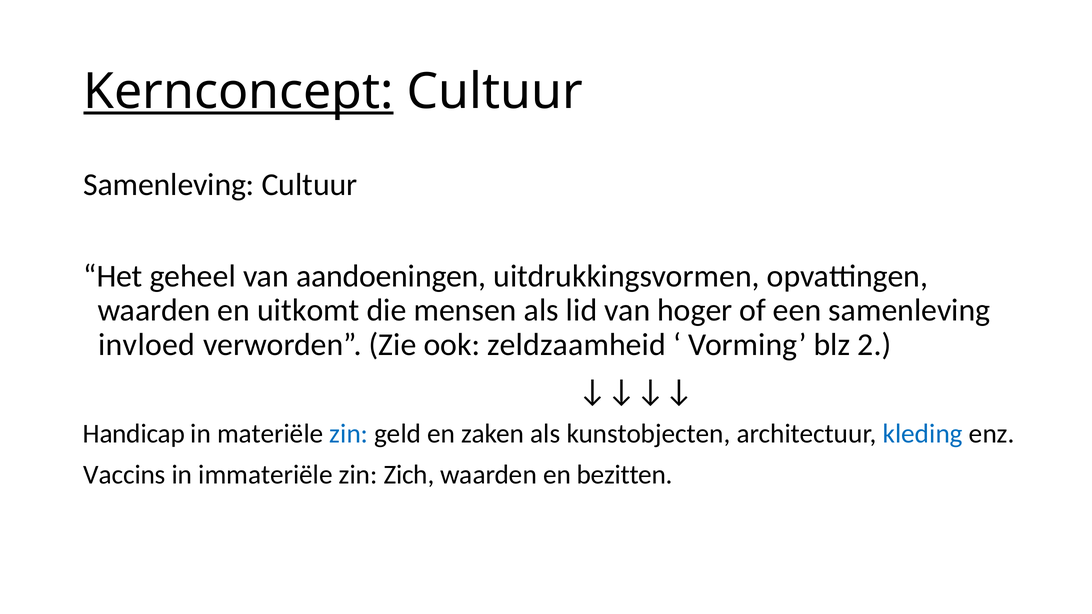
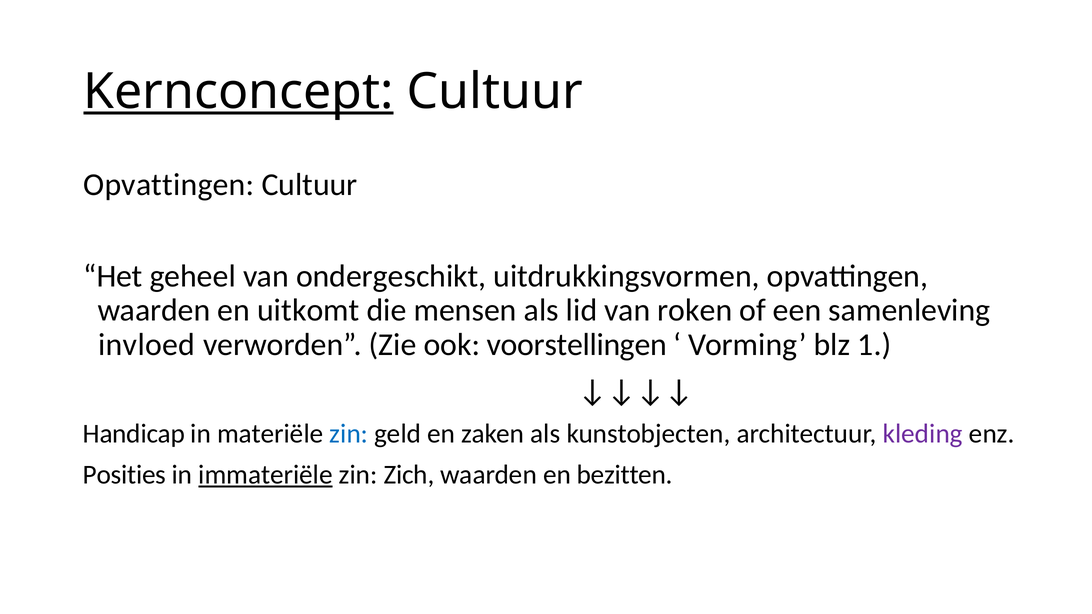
Samenleving at (169, 185): Samenleving -> Opvattingen
aandoeningen: aandoeningen -> ondergeschikt
hoger: hoger -> roken
zeldzaamheid: zeldzaamheid -> voorstellingen
2: 2 -> 1
kleding colour: blue -> purple
Vaccins: Vaccins -> Posities
immateriële underline: none -> present
